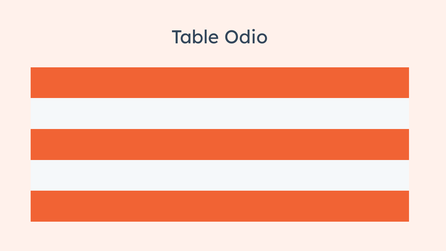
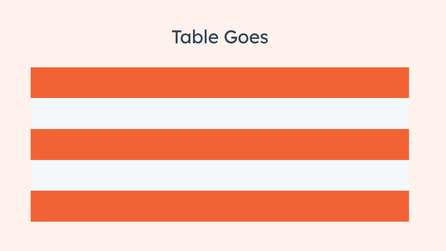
Odio: Odio -> Goes
